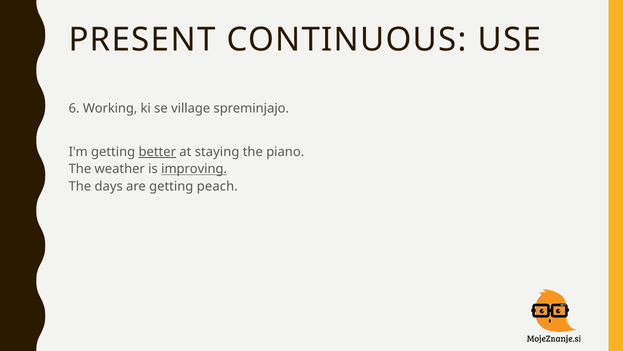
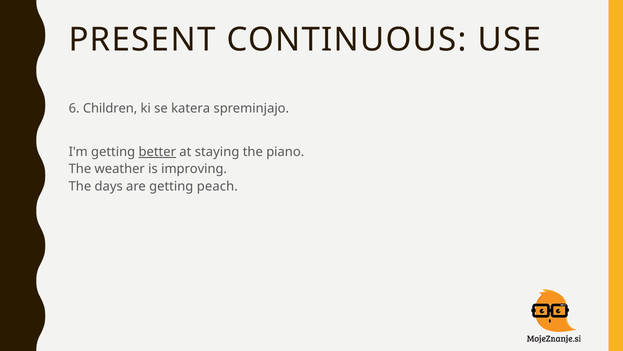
Working: Working -> Children
village: village -> katera
improving underline: present -> none
